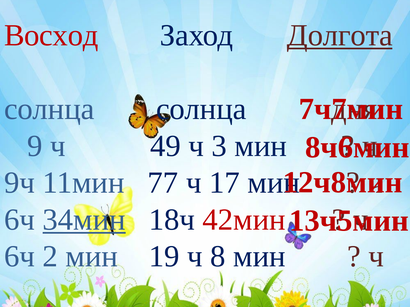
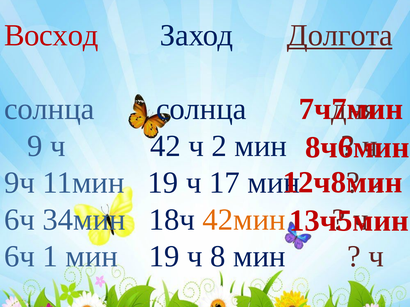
49: 49 -> 42
3: 3 -> 2
11мин 77: 77 -> 19
34мин underline: present -> none
42мин colour: red -> orange
2: 2 -> 1
